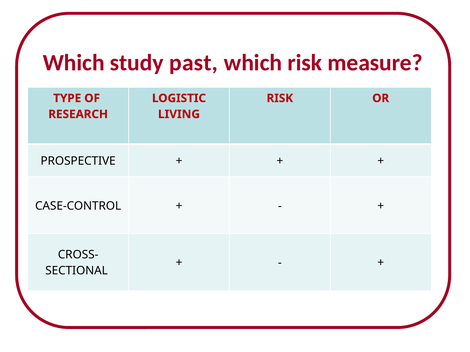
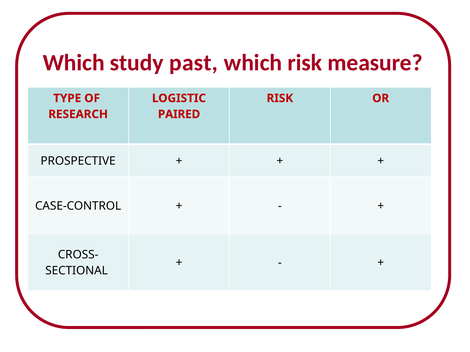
LIVING: LIVING -> PAIRED
